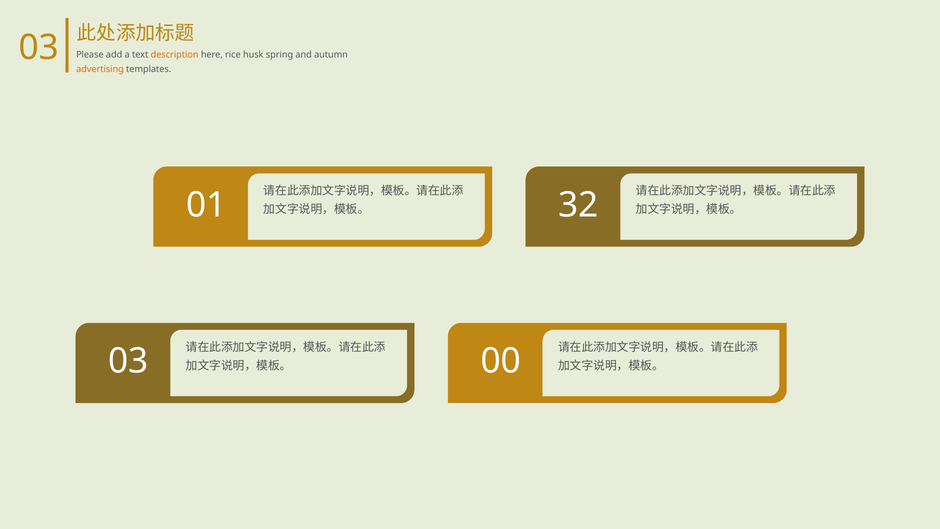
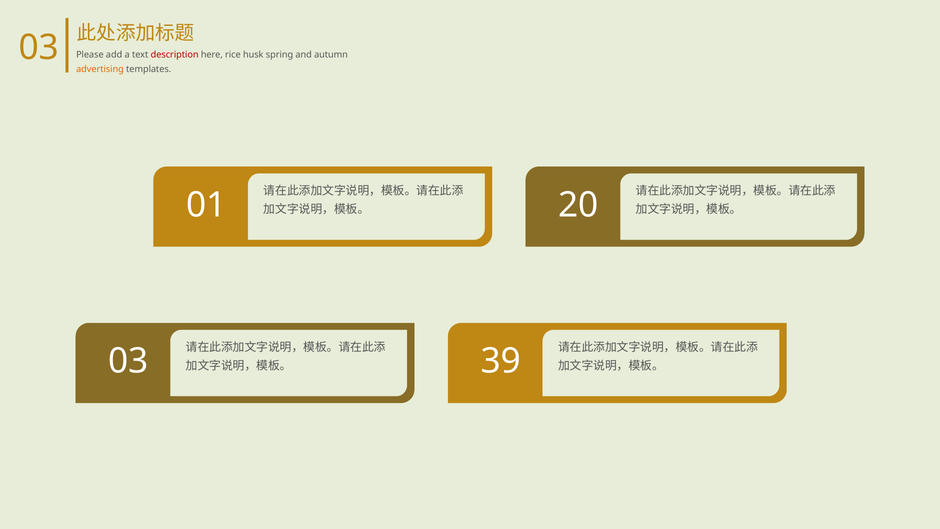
description colour: orange -> red
32: 32 -> 20
00: 00 -> 39
